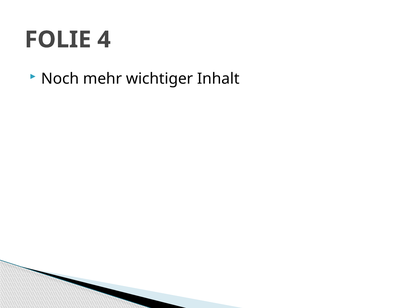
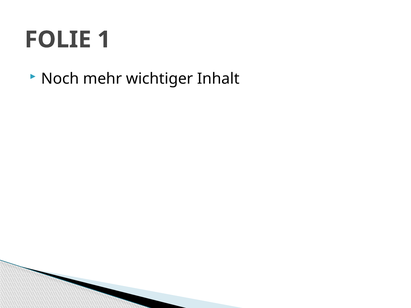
4: 4 -> 1
